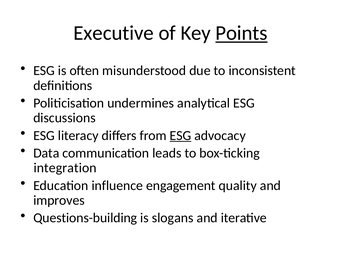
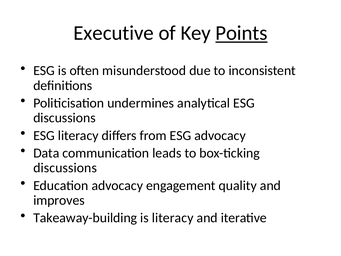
ESG at (180, 135) underline: present -> none
integration at (65, 168): integration -> discussions
Education influence: influence -> advocacy
Questions-building: Questions-building -> Takeaway-building
is slogans: slogans -> literacy
